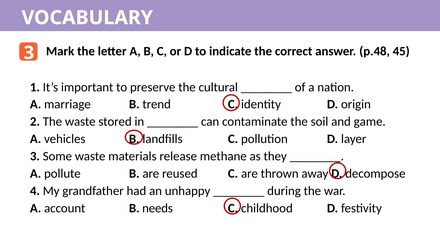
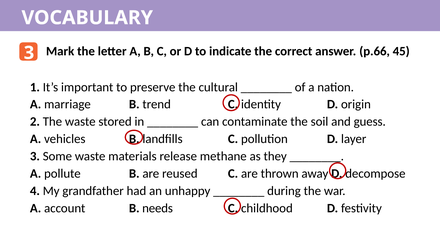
p.48: p.48 -> p.66
game: game -> guess
